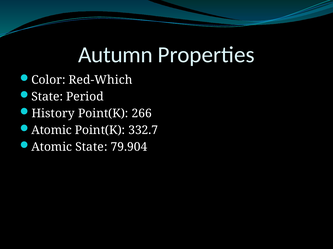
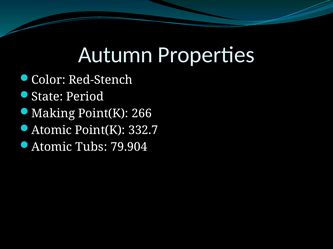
Red-Which: Red-Which -> Red-Stench
History: History -> Making
Atomic State: State -> Tubs
